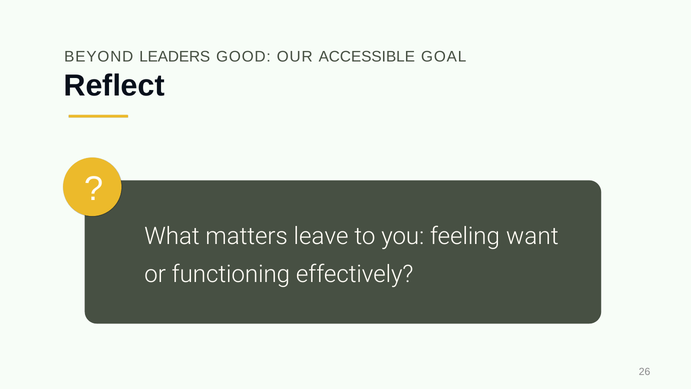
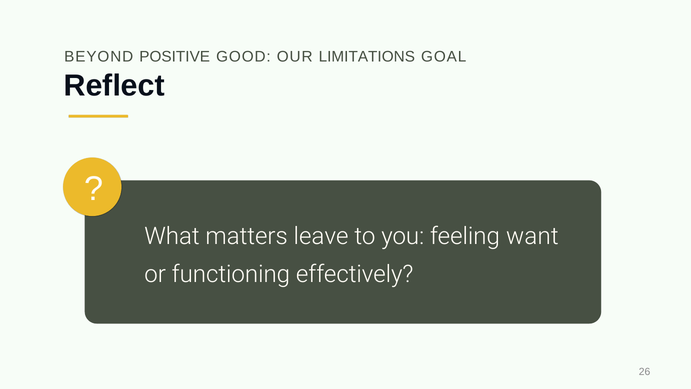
LEADERS: LEADERS -> POSITIVE
ACCESSIBLE: ACCESSIBLE -> LIMITATIONS
